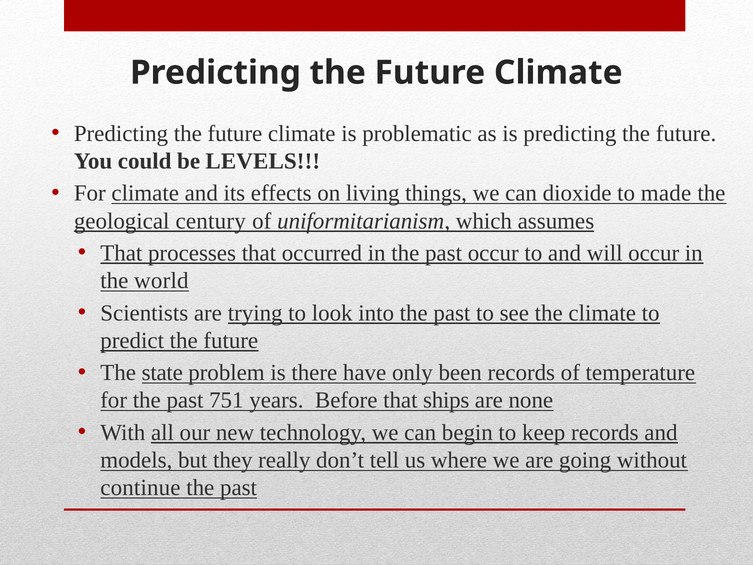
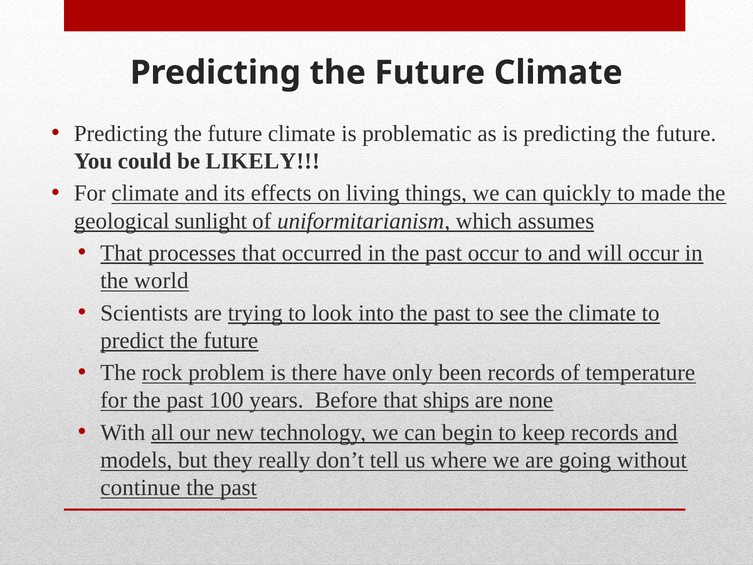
LEVELS: LEVELS -> LIKELY
dioxide: dioxide -> quickly
century: century -> sunlight
state: state -> rock
751: 751 -> 100
